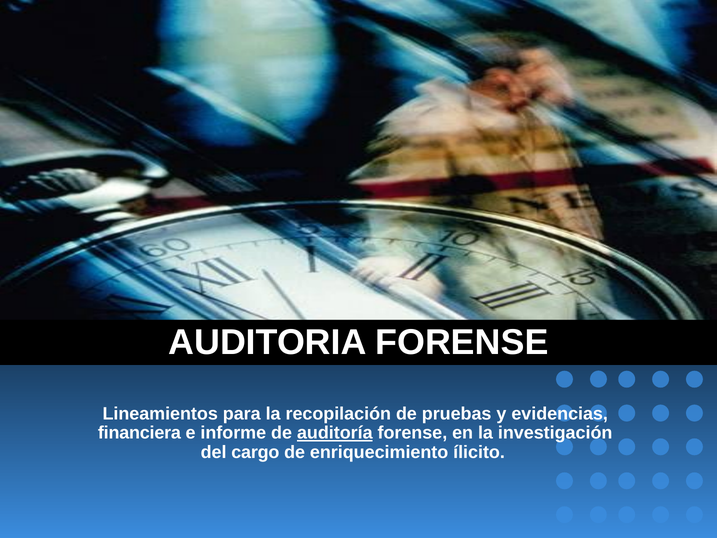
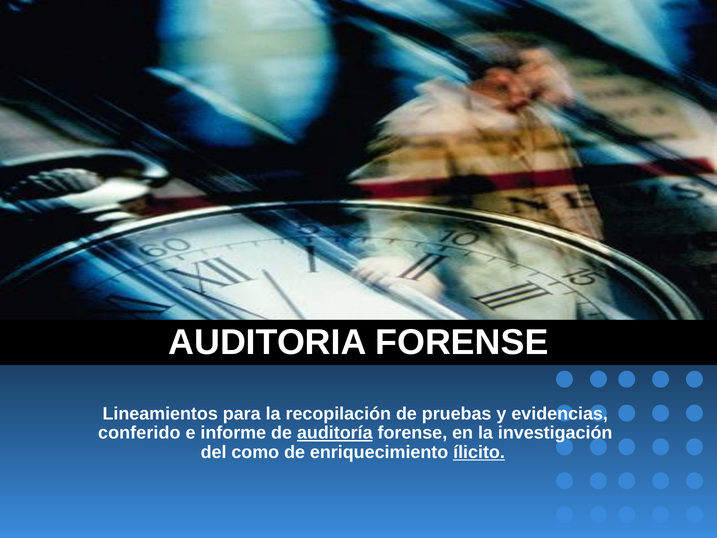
financiera: financiera -> conferido
cargo: cargo -> como
ílicito underline: none -> present
